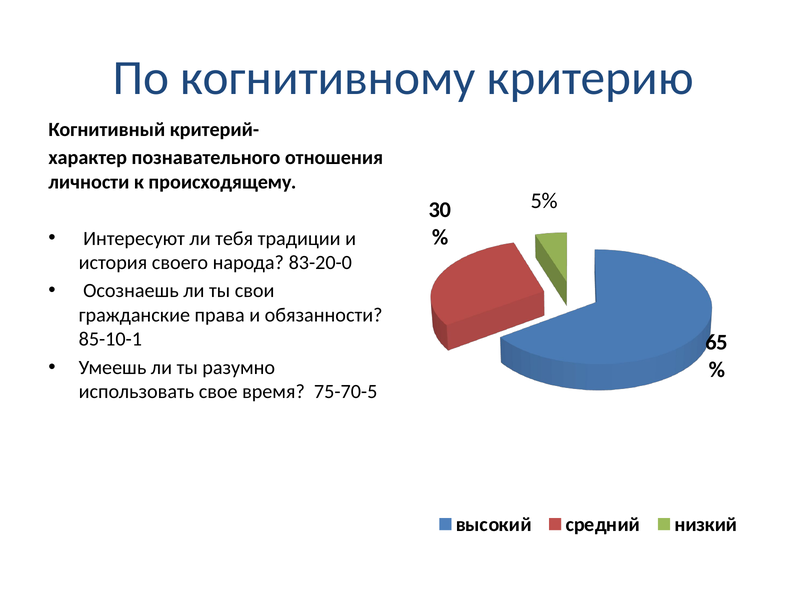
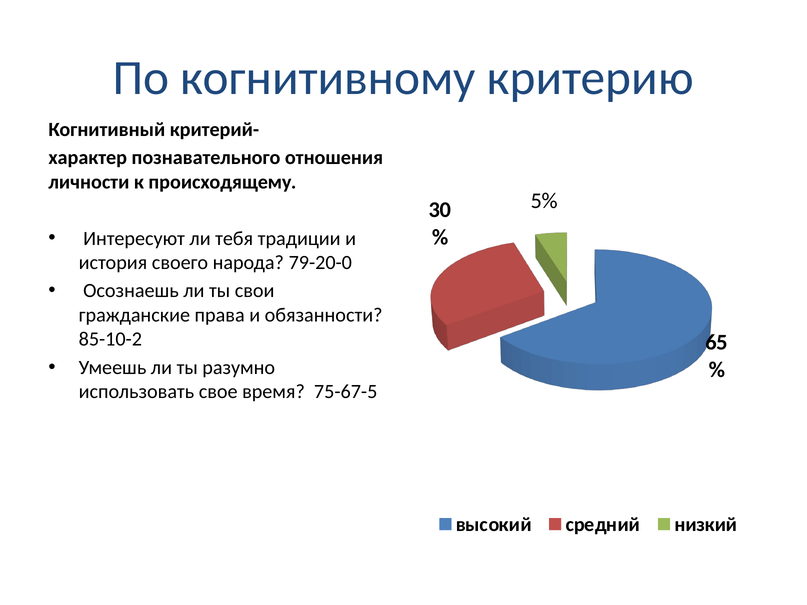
83-20-0: 83-20-0 -> 79-20-0
85-10-1: 85-10-1 -> 85-10-2
75-70-5: 75-70-5 -> 75-67-5
